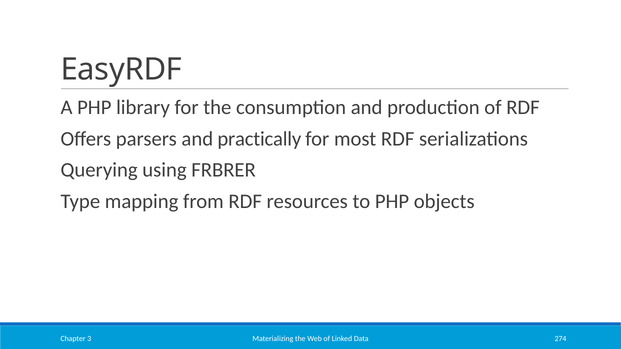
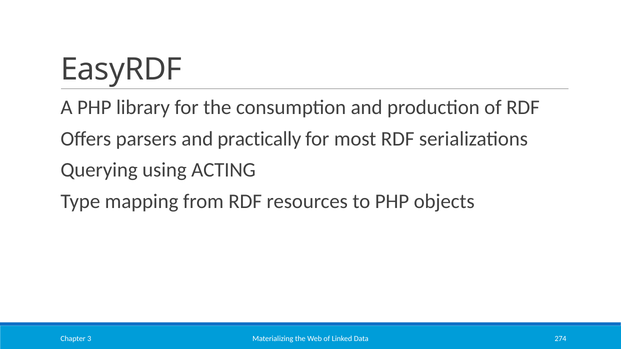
FRBRER: FRBRER -> ACTING
